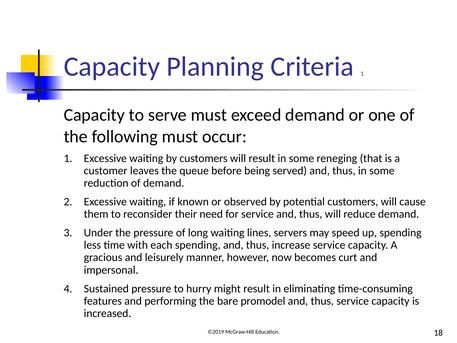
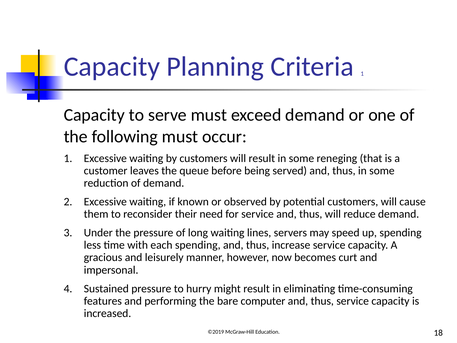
promodel: promodel -> computer
